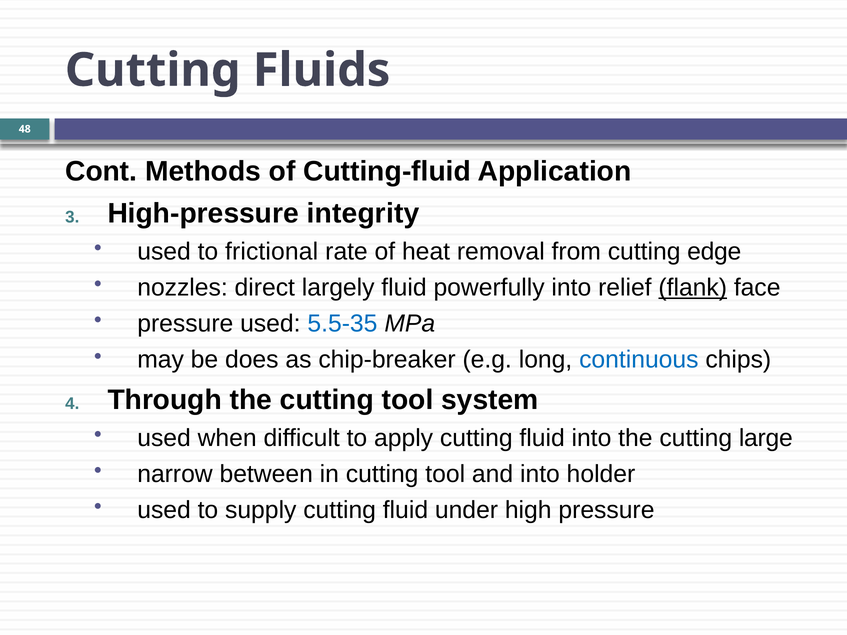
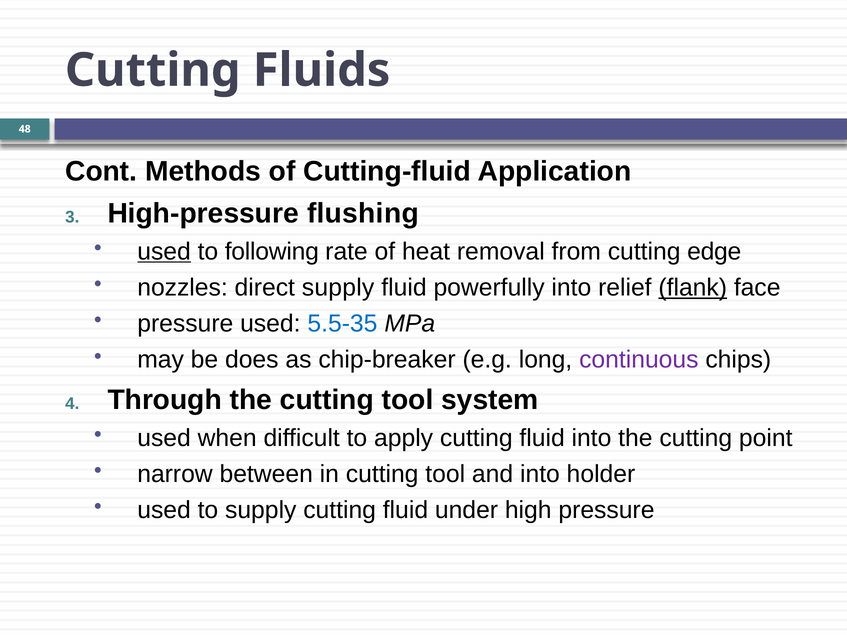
integrity: integrity -> flushing
used at (164, 251) underline: none -> present
frictional: frictional -> following
direct largely: largely -> supply
continuous colour: blue -> purple
large: large -> point
